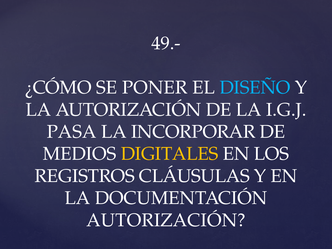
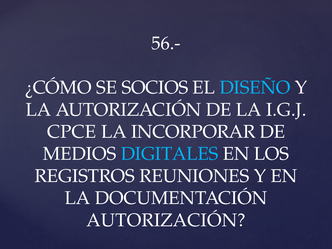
49.-: 49.- -> 56.-
PONER: PONER -> SOCIOS
PASA: PASA -> CPCE
DIGITALES colour: yellow -> light blue
CLÁUSULAS: CLÁUSULAS -> REUNIONES
